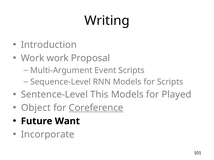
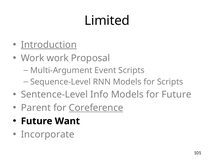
Writing: Writing -> Limited
Introduction underline: none -> present
This: This -> Info
for Played: Played -> Future
Object: Object -> Parent
